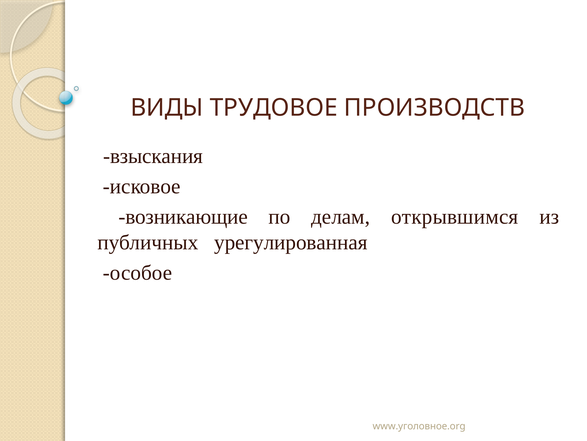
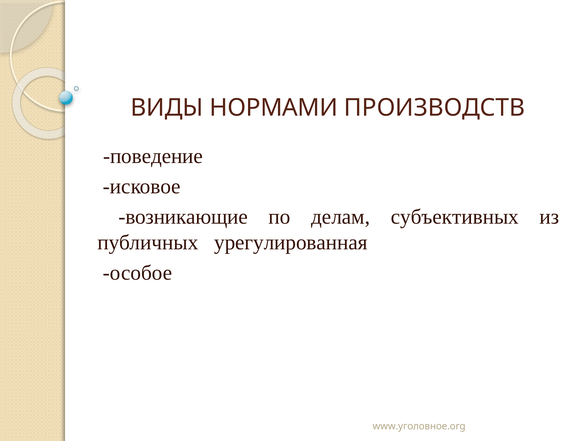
ТРУДОВОЕ: ТРУДОВОЕ -> НОРМАМИ
взыскания: взыскания -> поведение
открывшимся: открывшимся -> субъективных
